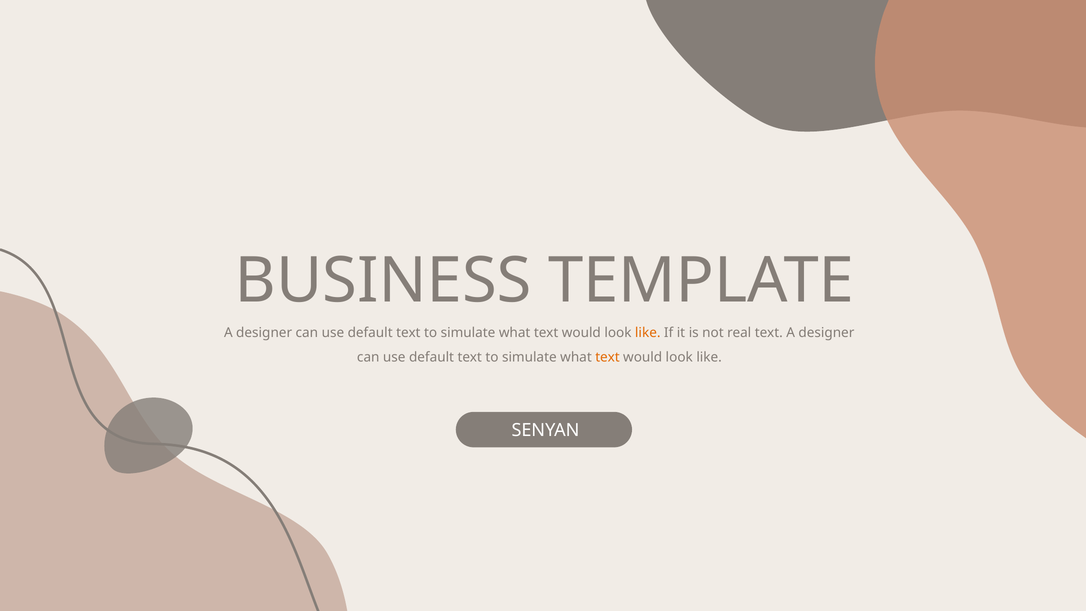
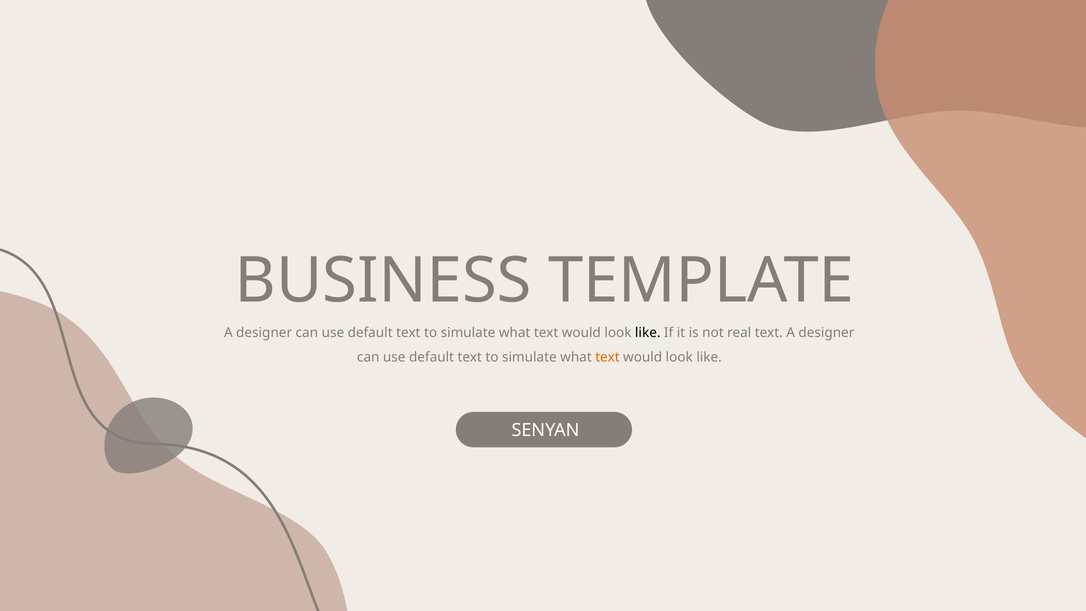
like at (648, 333) colour: orange -> black
